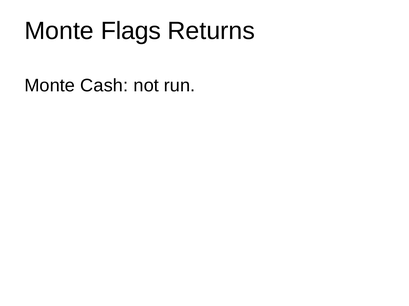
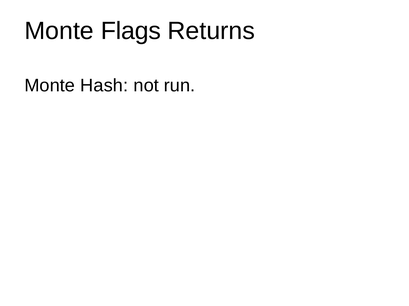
Cash: Cash -> Hash
